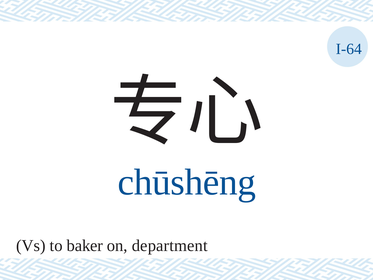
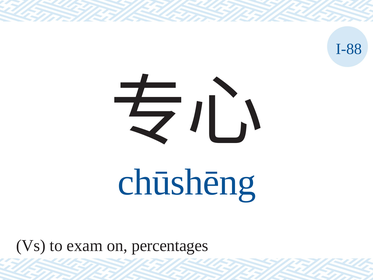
I-64: I-64 -> I-88
baker: baker -> exam
department: department -> percentages
